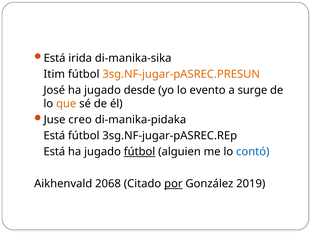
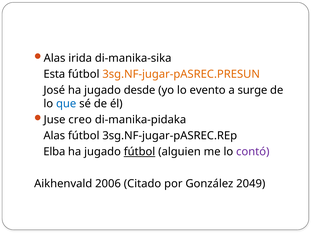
Está at (55, 58): Está -> Alas
Itim: Itim -> Esta
que colour: orange -> blue
Está at (54, 136): Está -> Alas
Está at (54, 152): Está -> Elba
contó colour: blue -> purple
2068: 2068 -> 2006
por underline: present -> none
2019: 2019 -> 2049
